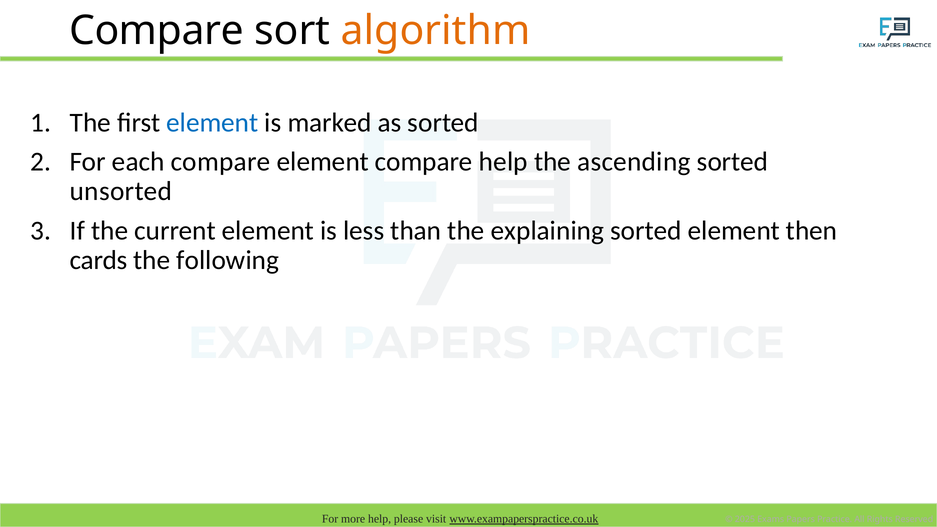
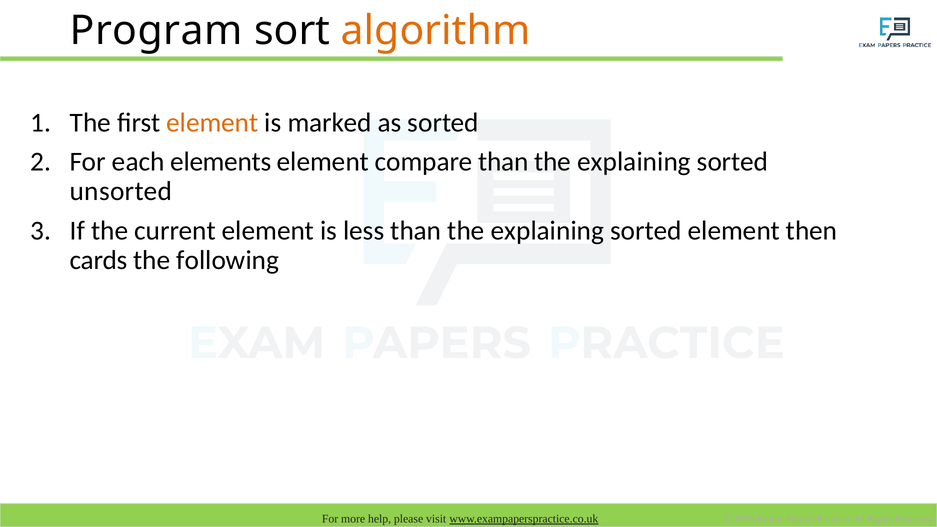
Compare at (157, 31): Compare -> Program
element at (212, 123) colour: blue -> orange
each compare: compare -> elements
compare help: help -> than
ascending at (634, 162): ascending -> explaining
